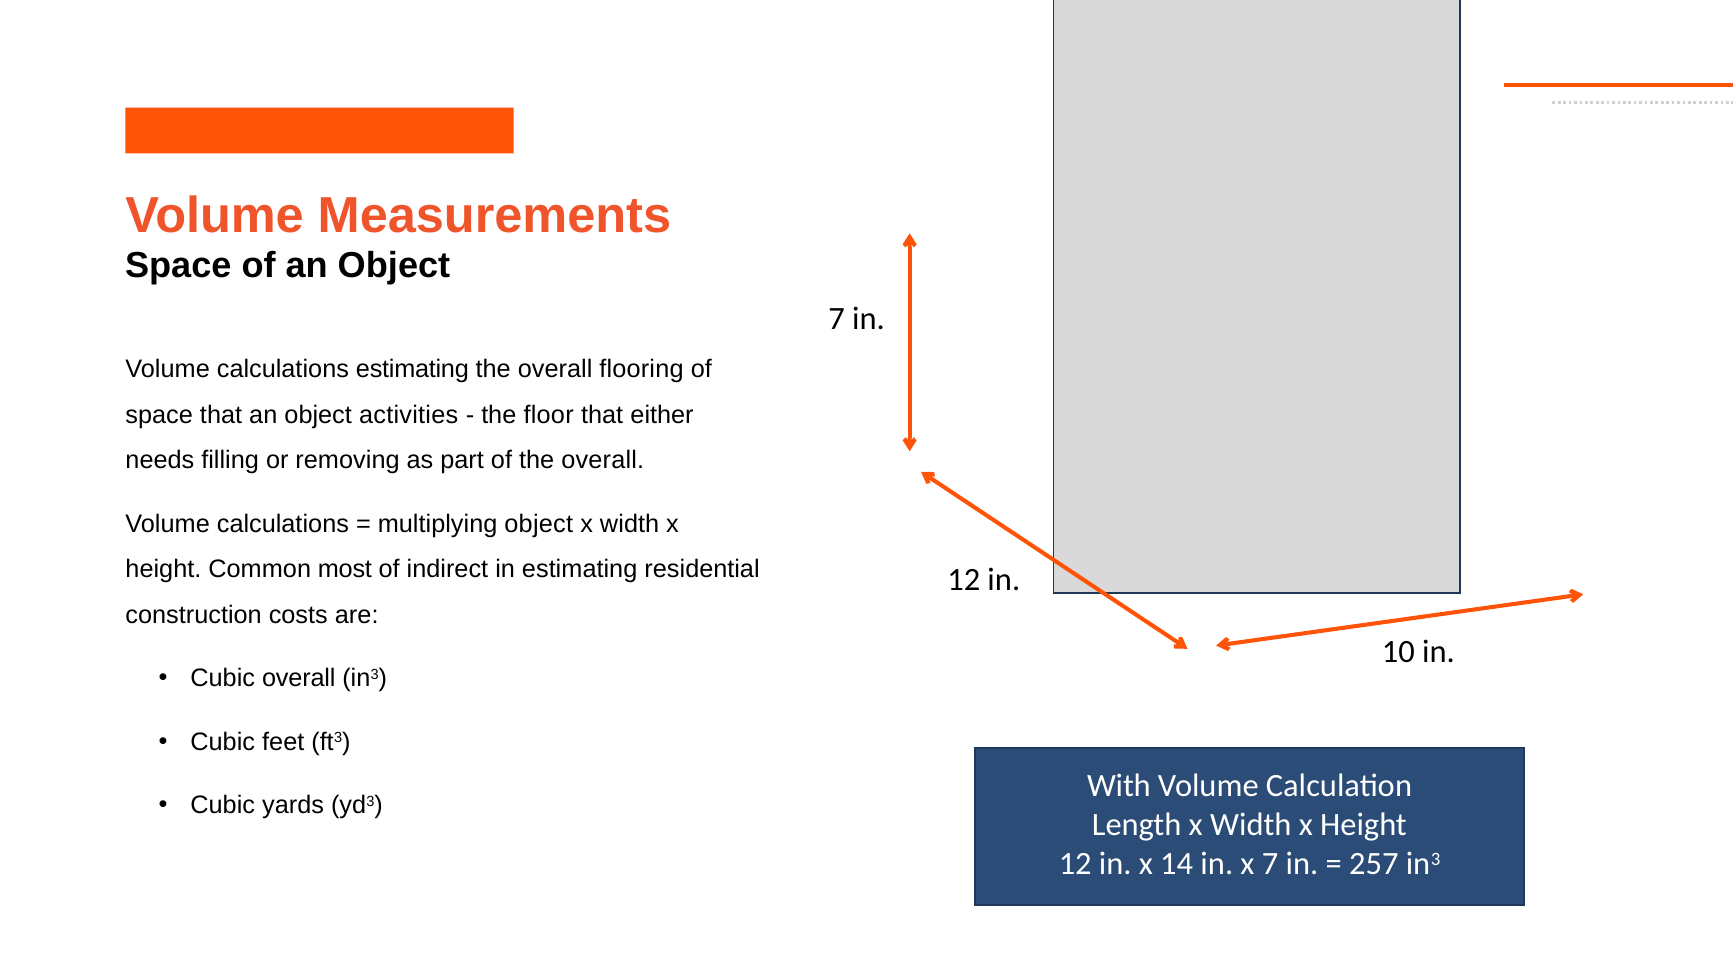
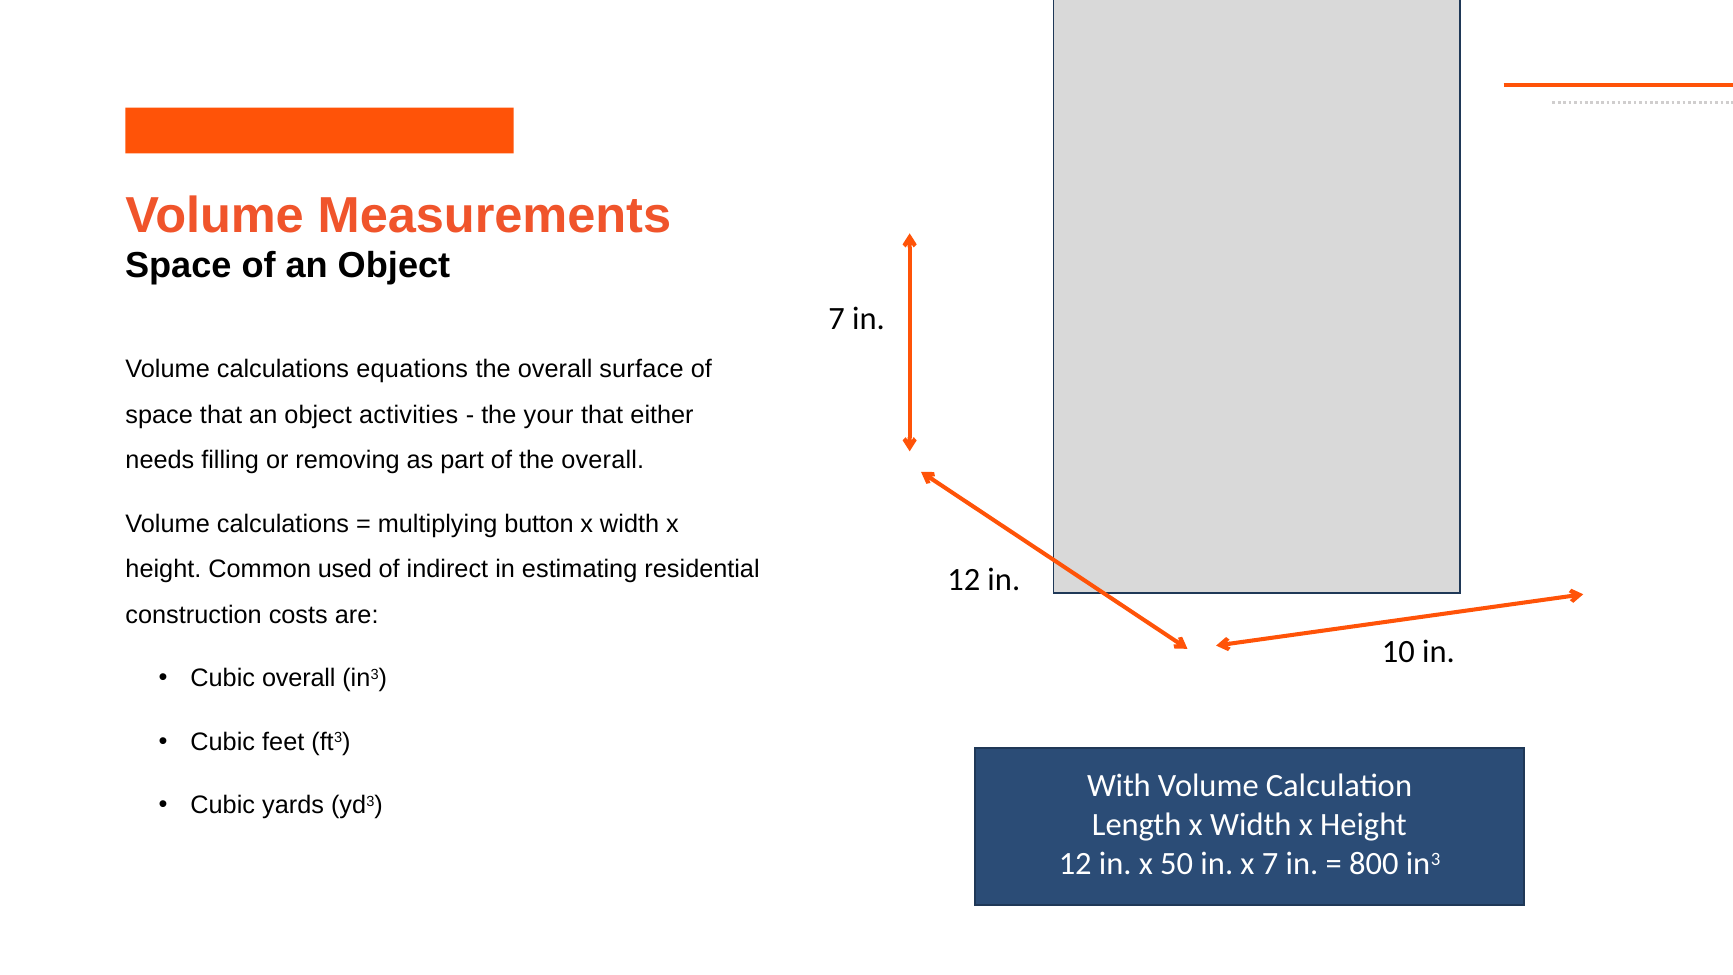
calculations estimating: estimating -> equations
flooring: flooring -> surface
floor: floor -> your
multiplying object: object -> button
most: most -> used
14: 14 -> 50
257: 257 -> 800
